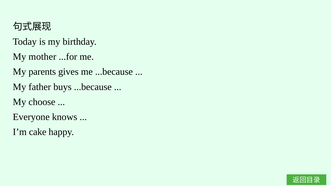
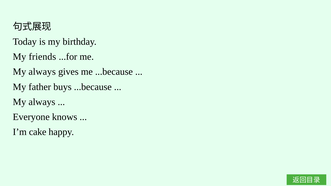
mother: mother -> friends
parents at (42, 72): parents -> always
choose at (42, 102): choose -> always
